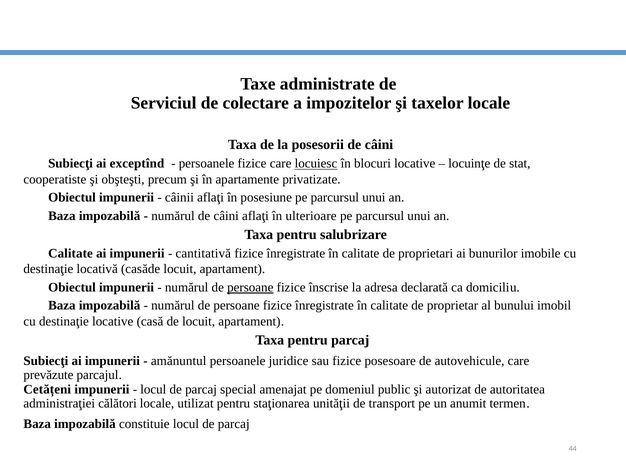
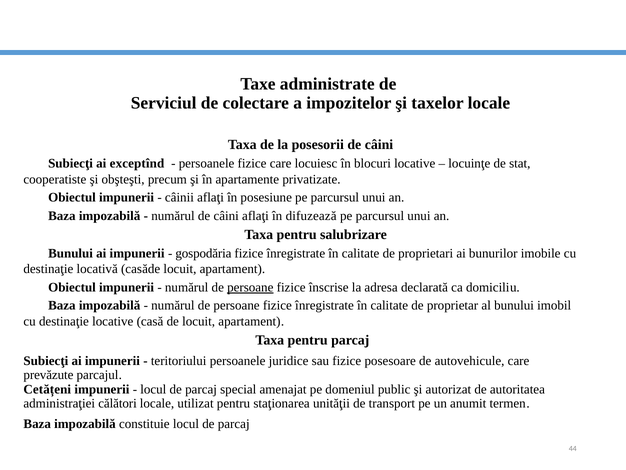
locuiesc underline: present -> none
ulterioare: ulterioare -> difuzează
Calitate at (70, 253): Calitate -> Bunului
cantitativă: cantitativă -> gospodăria
amănuntul: amănuntul -> teritoriului
